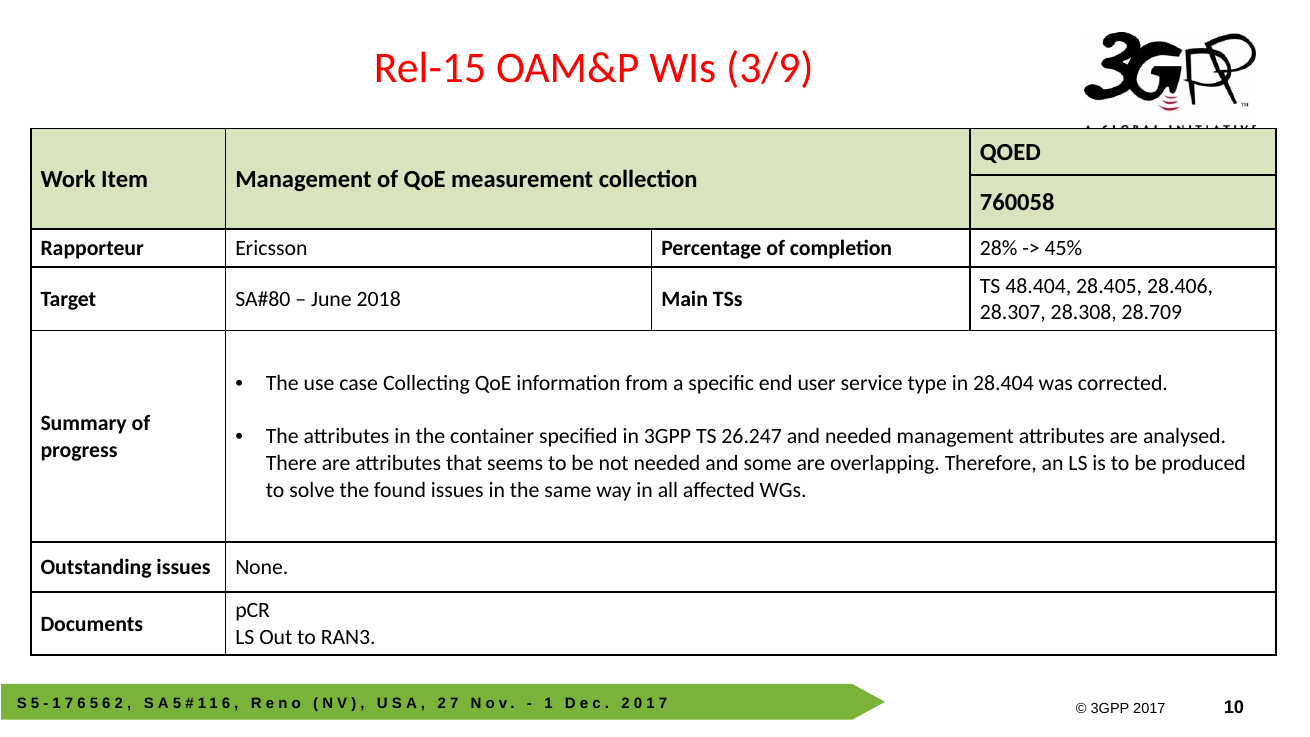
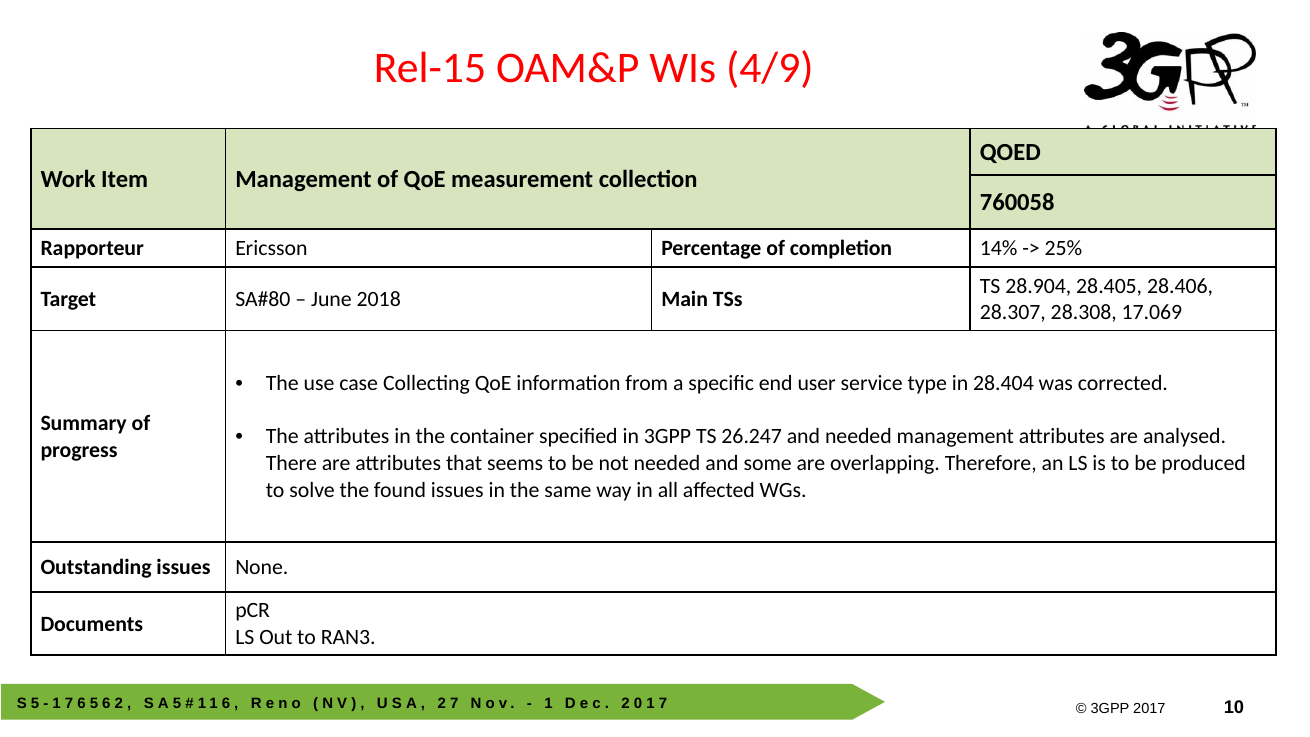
3/9: 3/9 -> 4/9
28%: 28% -> 14%
45%: 45% -> 25%
48.404: 48.404 -> 28.904
28.709: 28.709 -> 17.069
